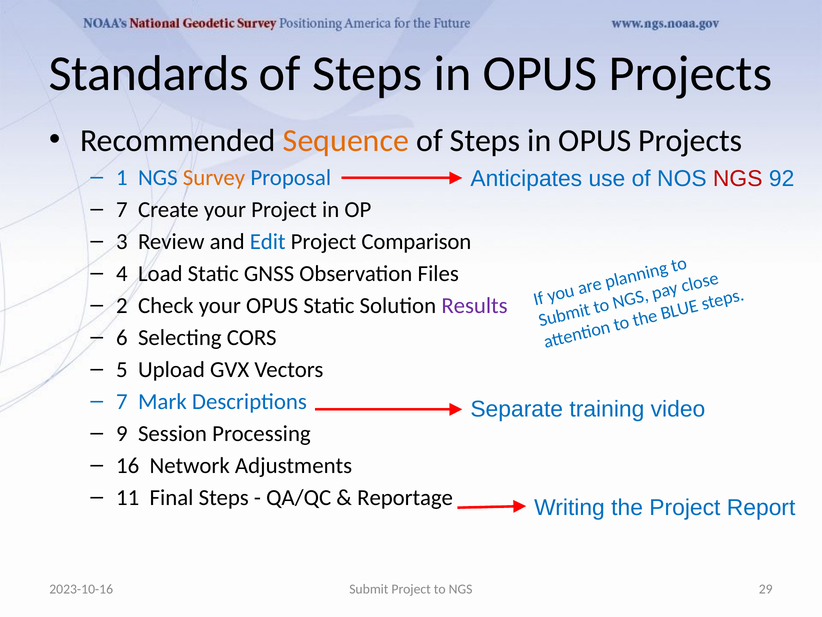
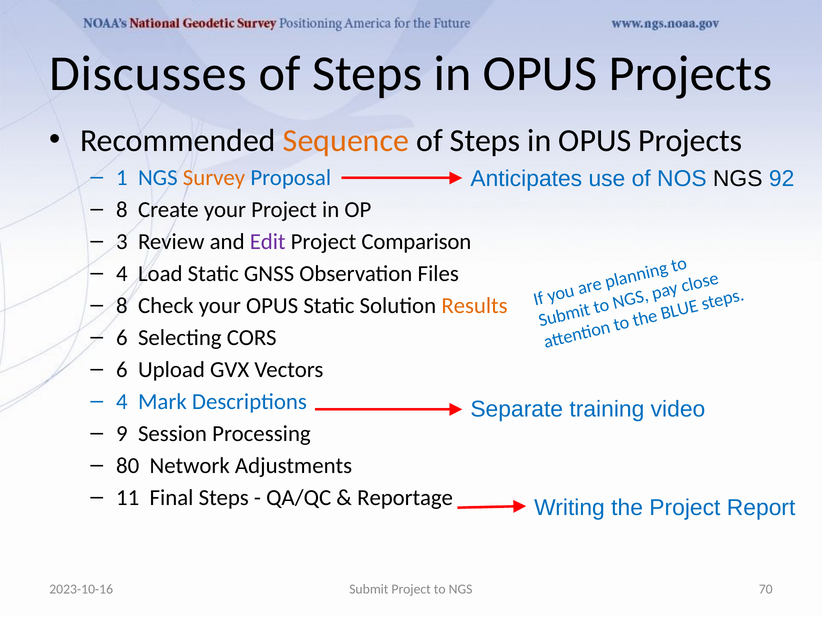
Standards: Standards -> Discusses
NGS at (738, 178) colour: red -> black
7 at (122, 209): 7 -> 8
Edit colour: blue -> purple
2 at (122, 305): 2 -> 8
Results colour: purple -> orange
5 at (122, 369): 5 -> 6
7 at (122, 401): 7 -> 4
16: 16 -> 80
29: 29 -> 70
